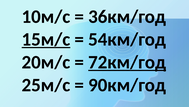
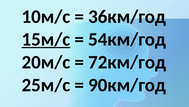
72км/год underline: present -> none
